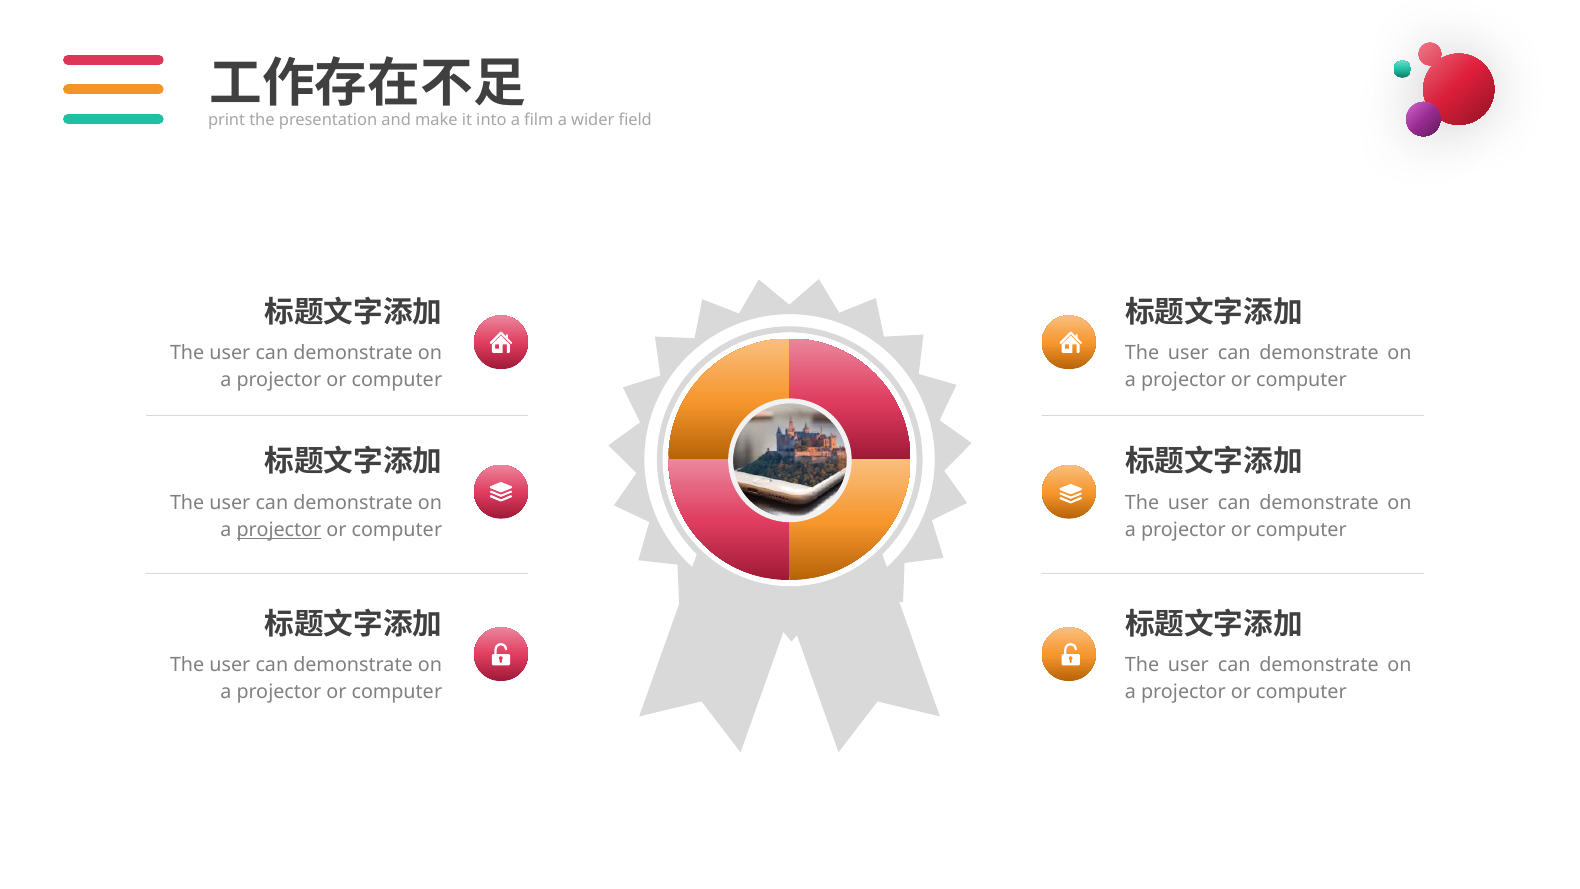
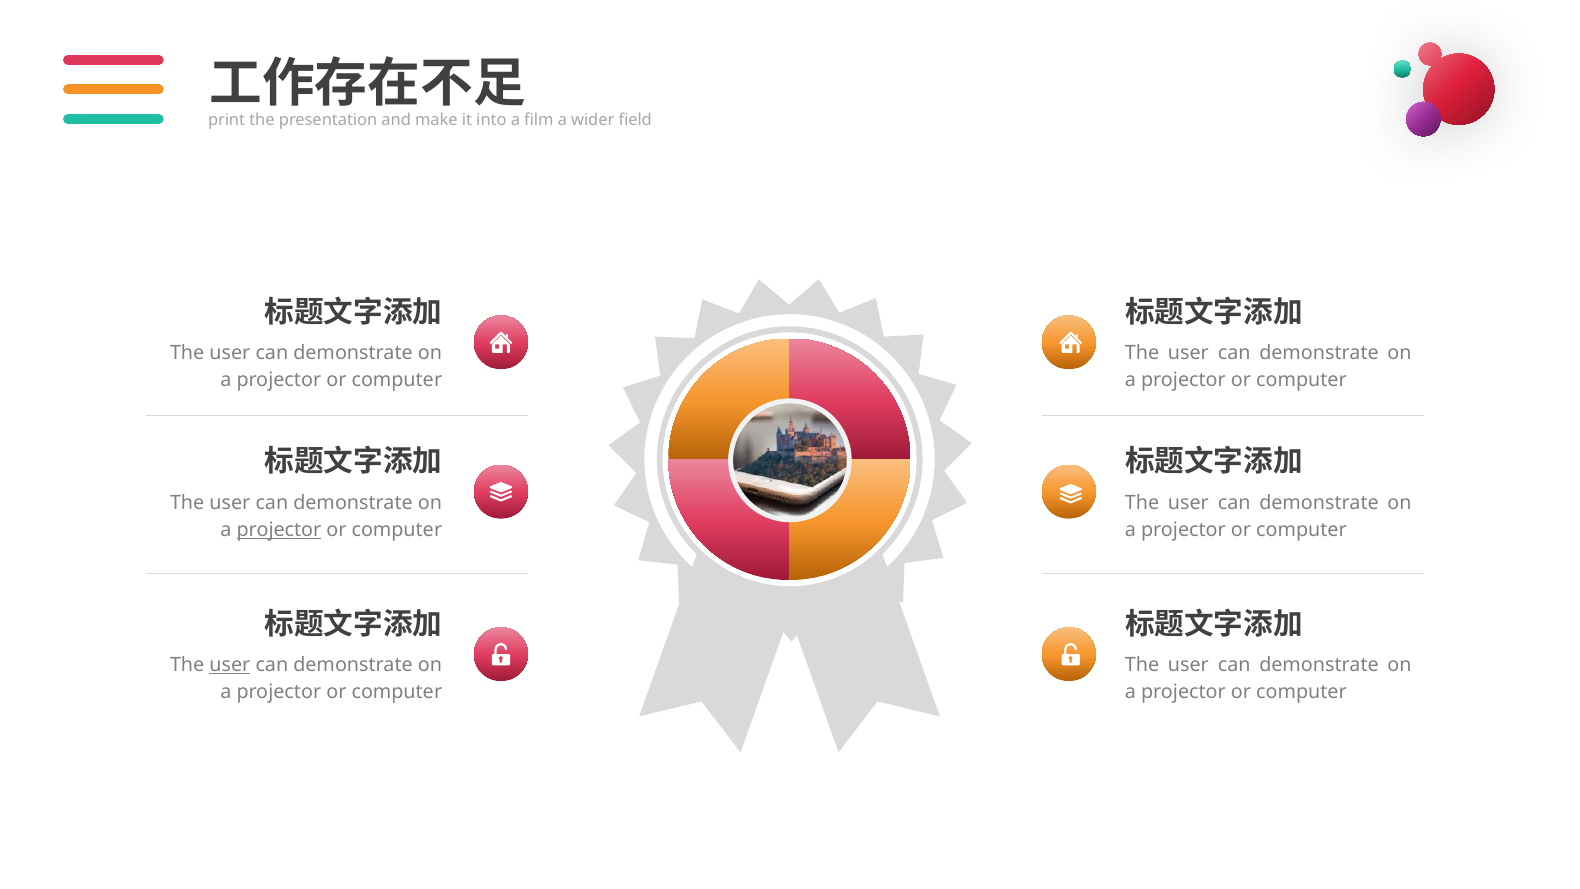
user at (230, 665) underline: none -> present
